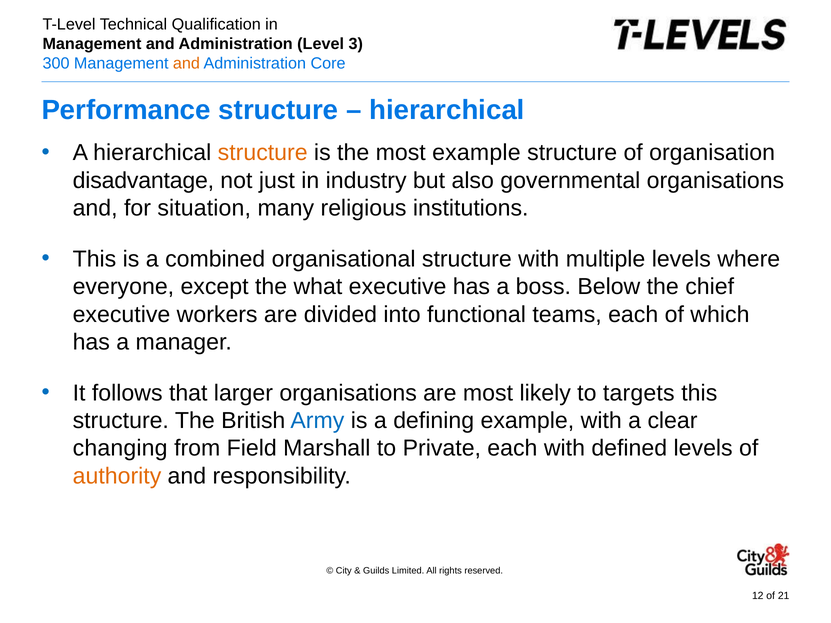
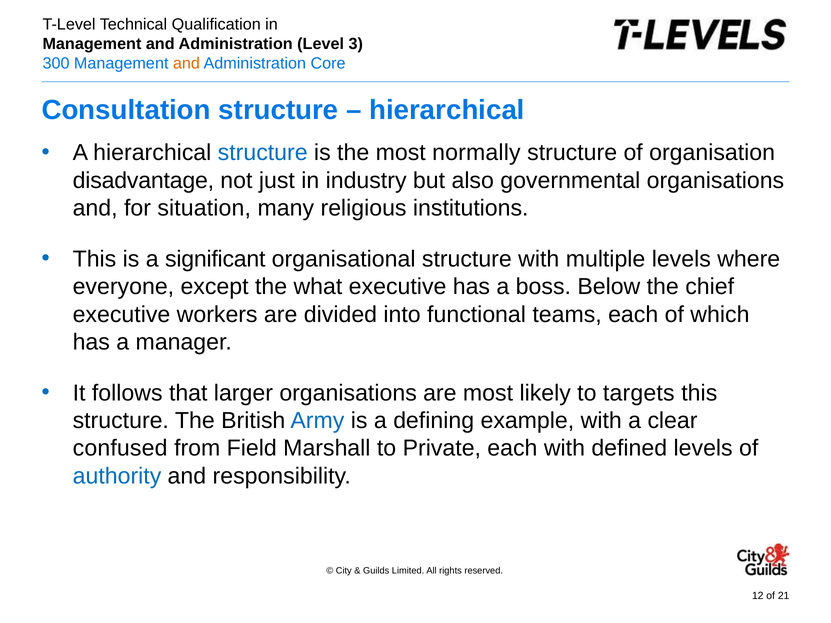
Performance: Performance -> Consultation
structure at (263, 153) colour: orange -> blue
most example: example -> normally
combined: combined -> significant
changing: changing -> confused
authority colour: orange -> blue
